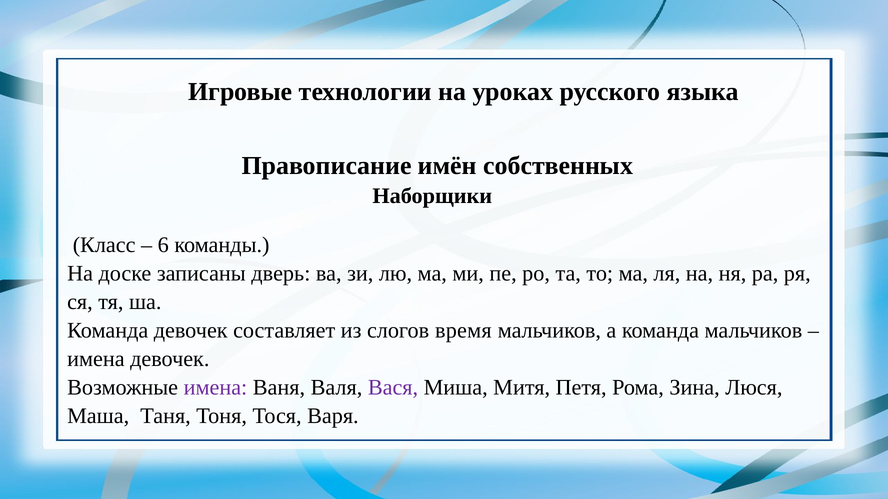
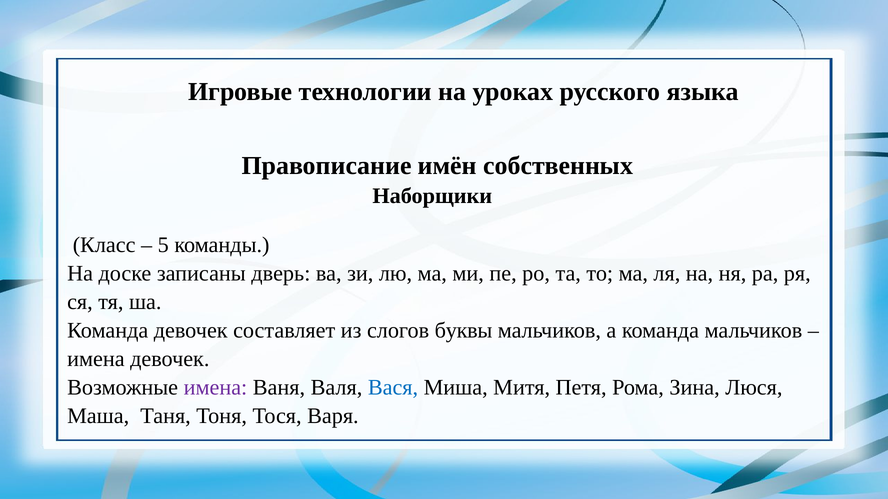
6: 6 -> 5
время: время -> буквы
Вася colour: purple -> blue
